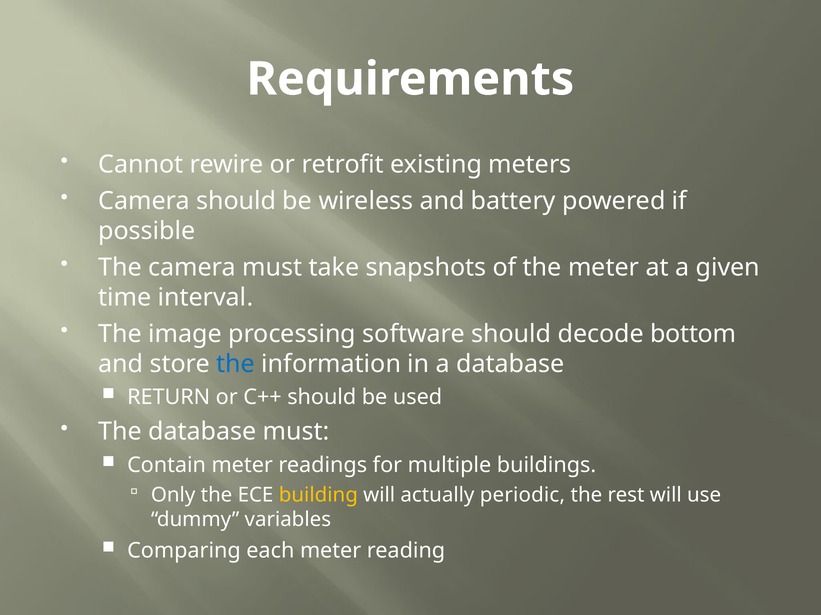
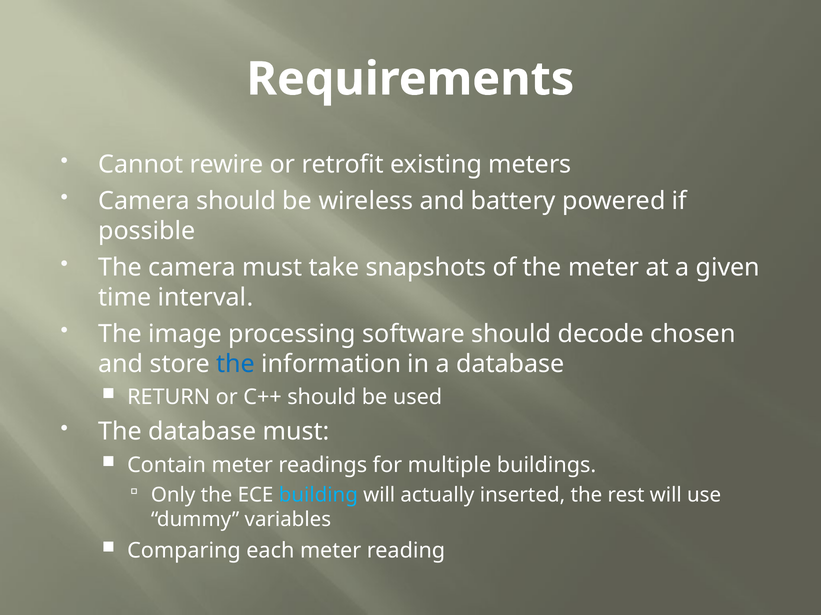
bottom: bottom -> chosen
building colour: yellow -> light blue
periodic: periodic -> inserted
